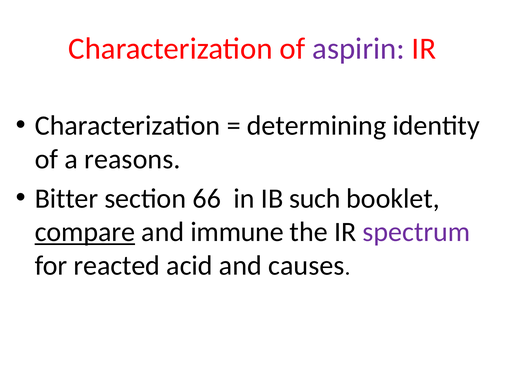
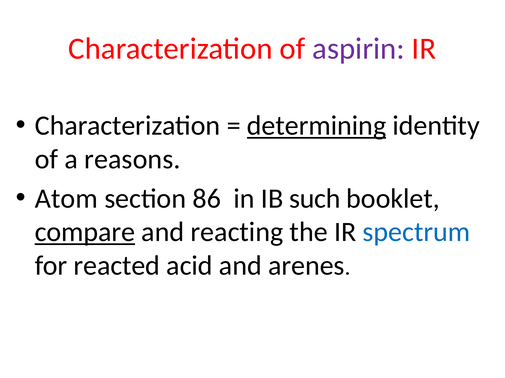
determining underline: none -> present
Bitter: Bitter -> Atom
66: 66 -> 86
immune: immune -> reacting
spectrum colour: purple -> blue
causes: causes -> arenes
